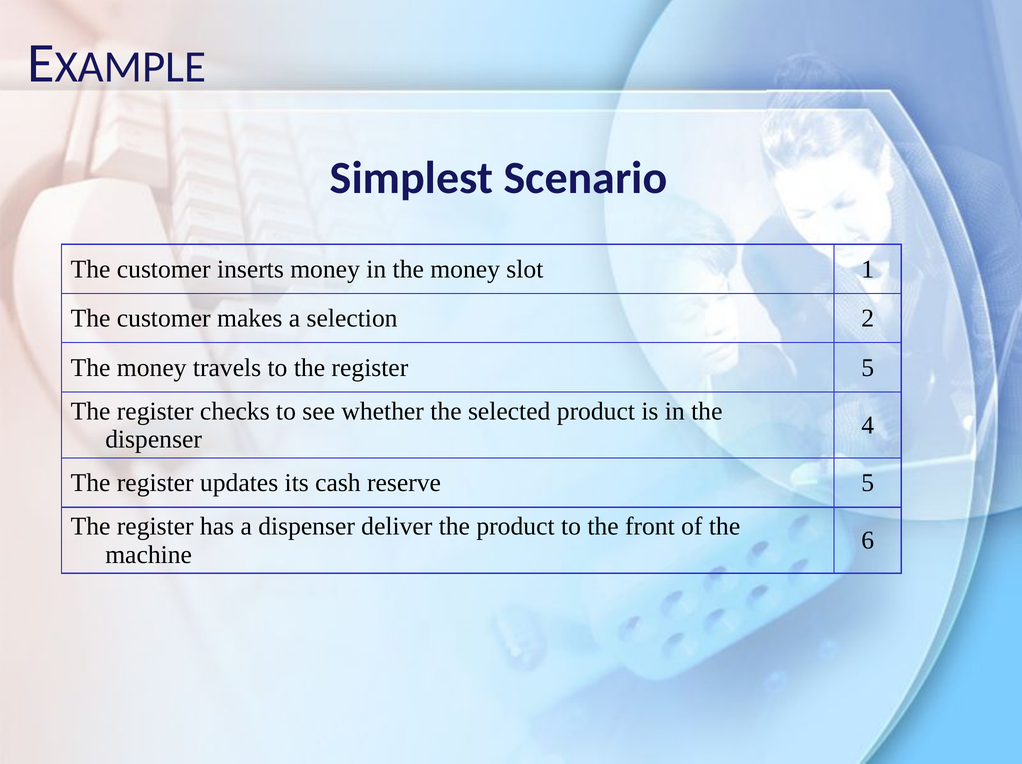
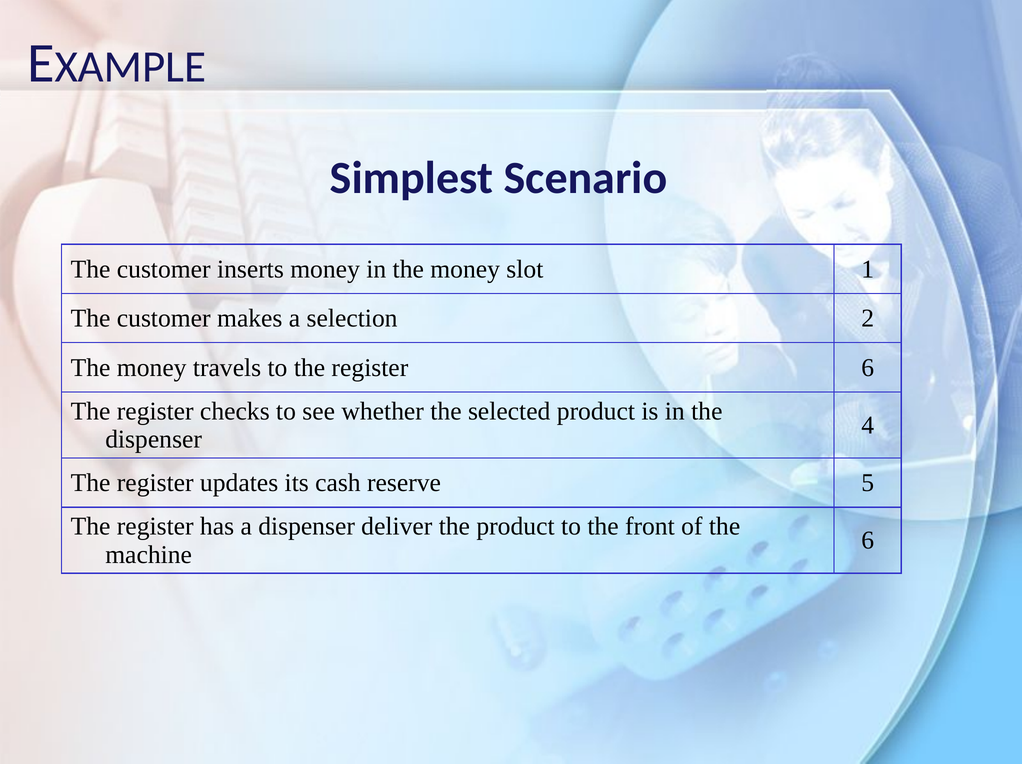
register 5: 5 -> 6
